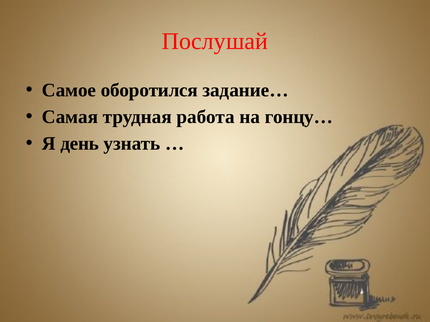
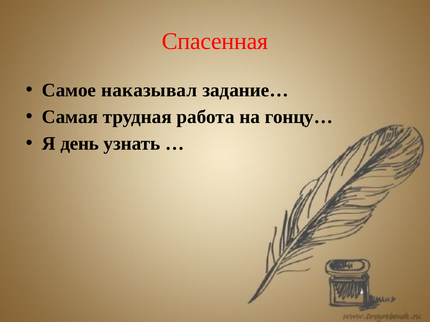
Послушай: Послушай -> Спасенная
оборотился: оборотился -> наказывал
